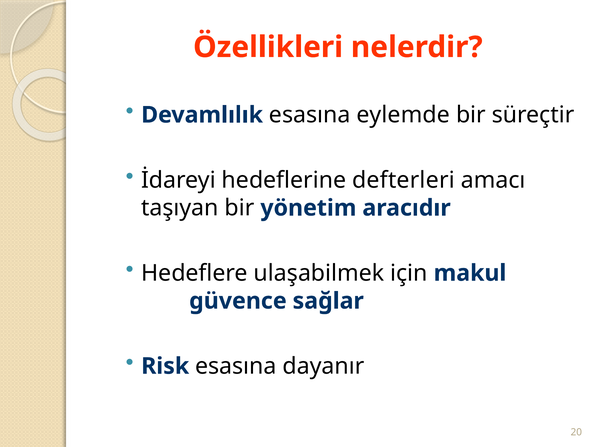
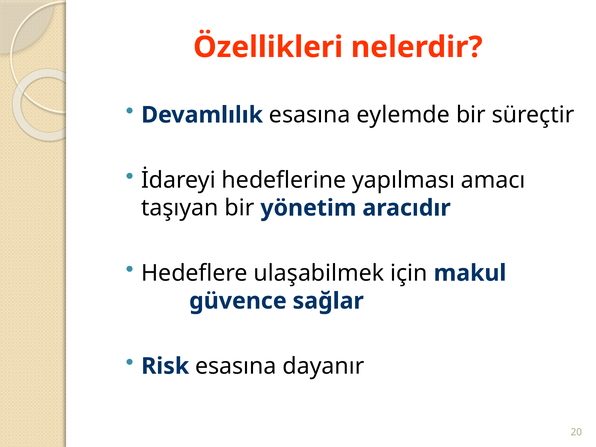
defterleri: defterleri -> yapılması
